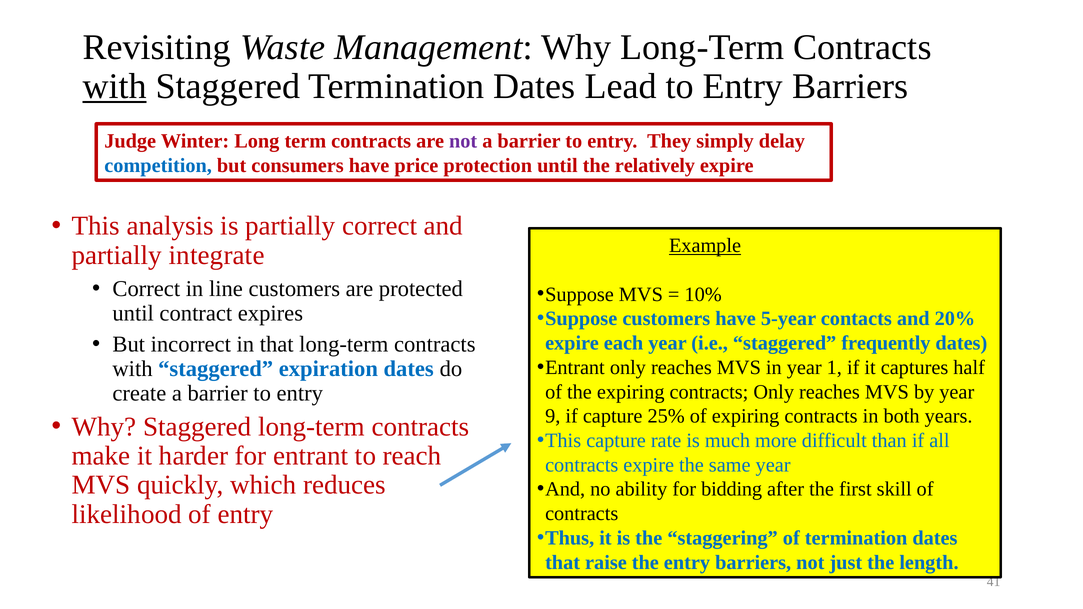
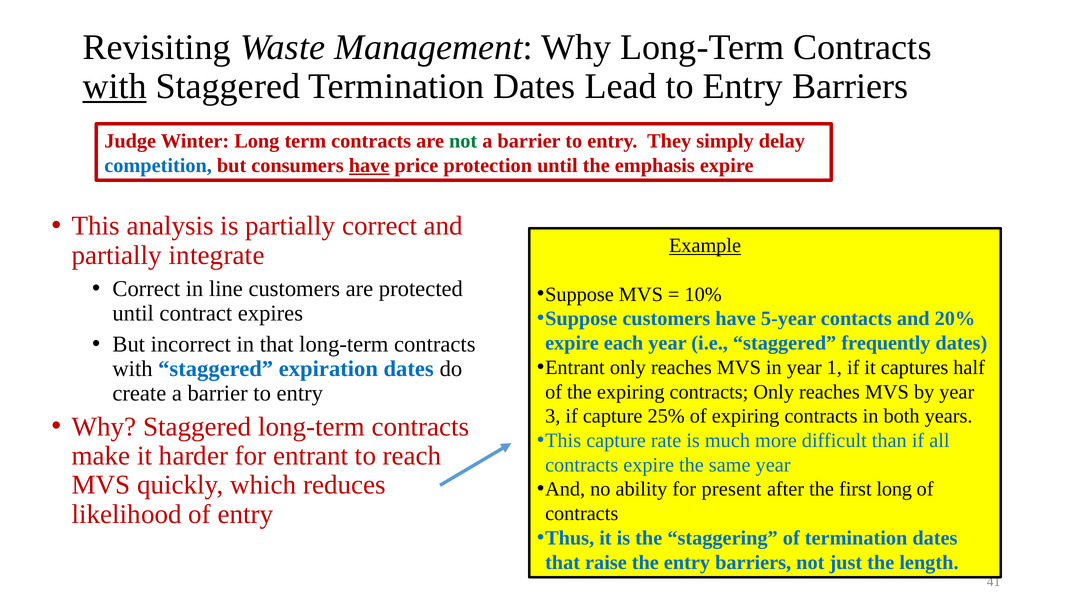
not at (463, 141) colour: purple -> green
have at (369, 166) underline: none -> present
relatively: relatively -> emphasis
9: 9 -> 3
bidding: bidding -> present
first skill: skill -> long
